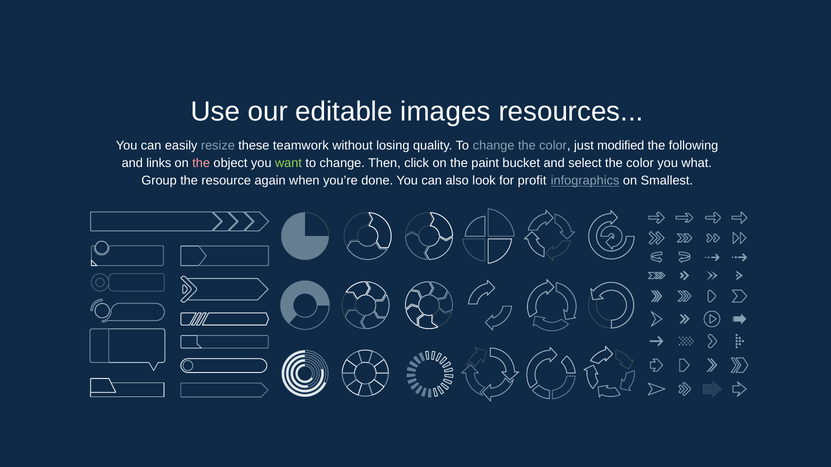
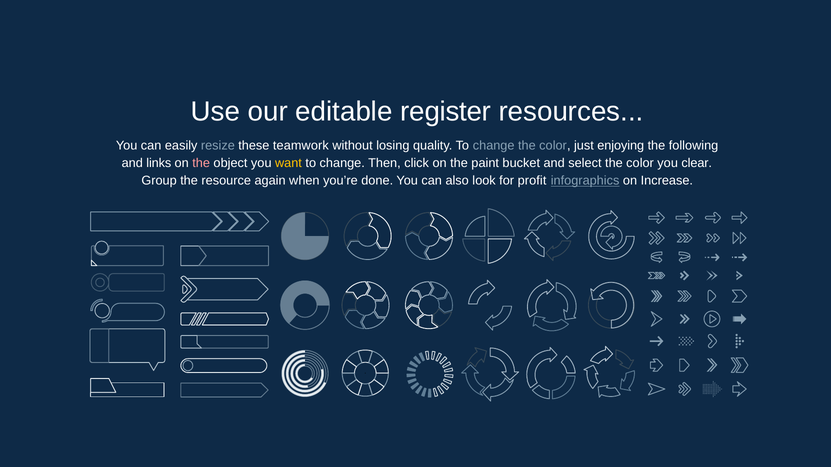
images: images -> register
modified: modified -> enjoying
want colour: light green -> yellow
what: what -> clear
Smallest: Smallest -> Increase
